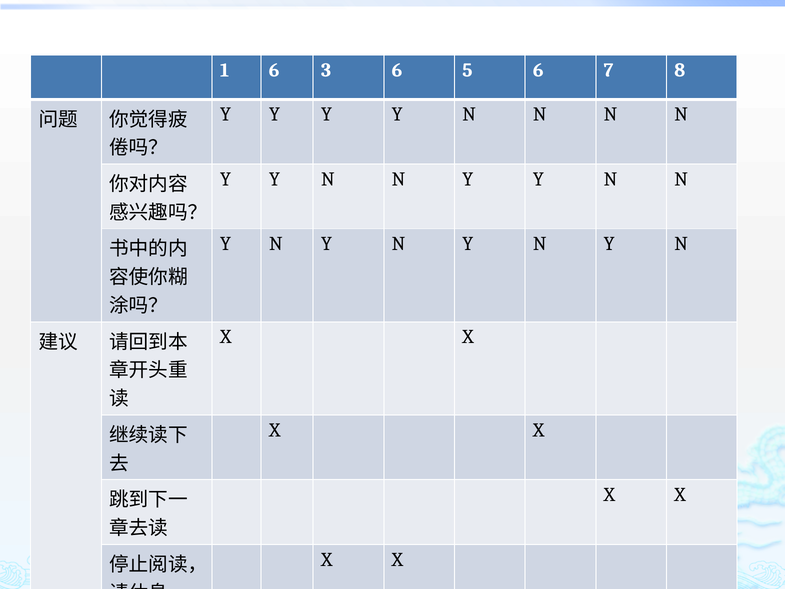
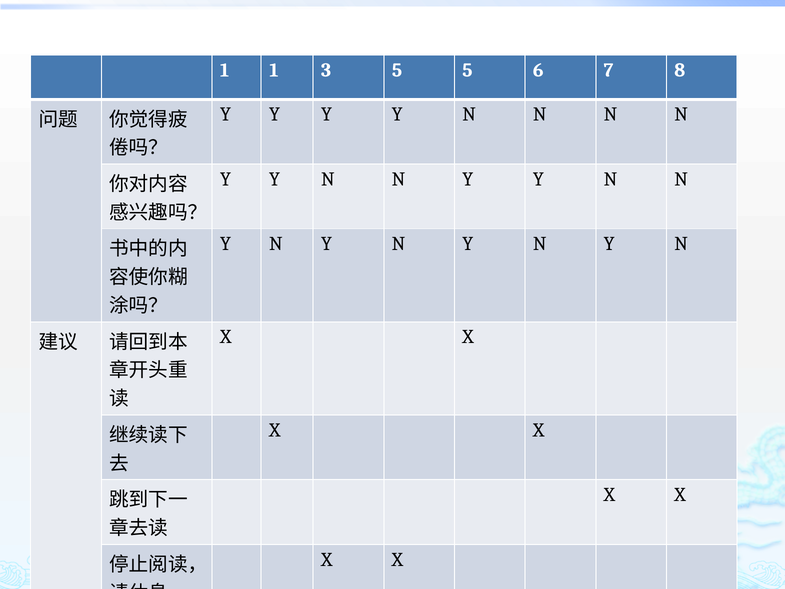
1 6: 6 -> 1
3 6: 6 -> 5
